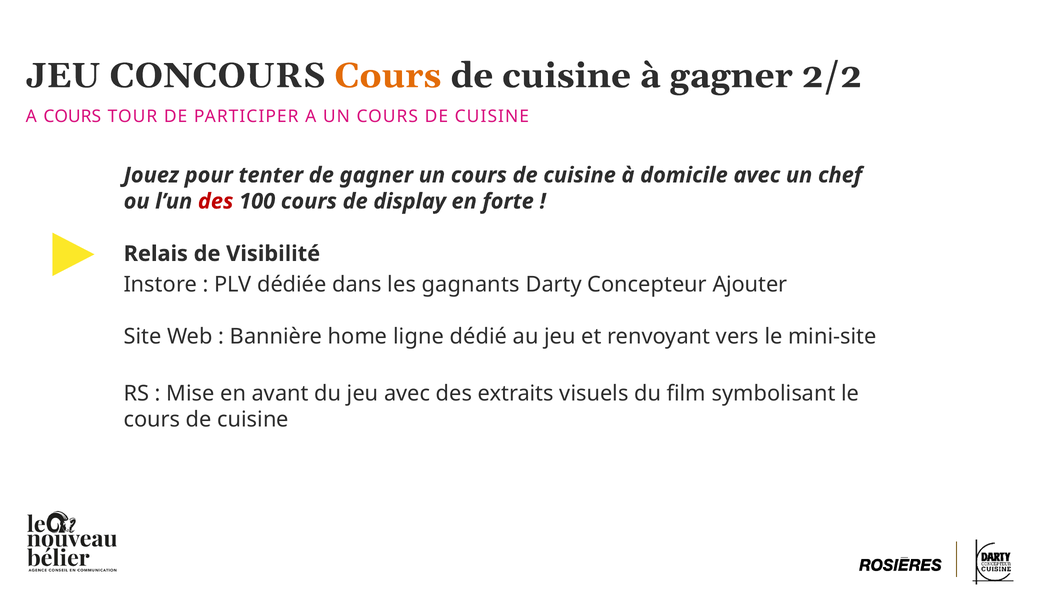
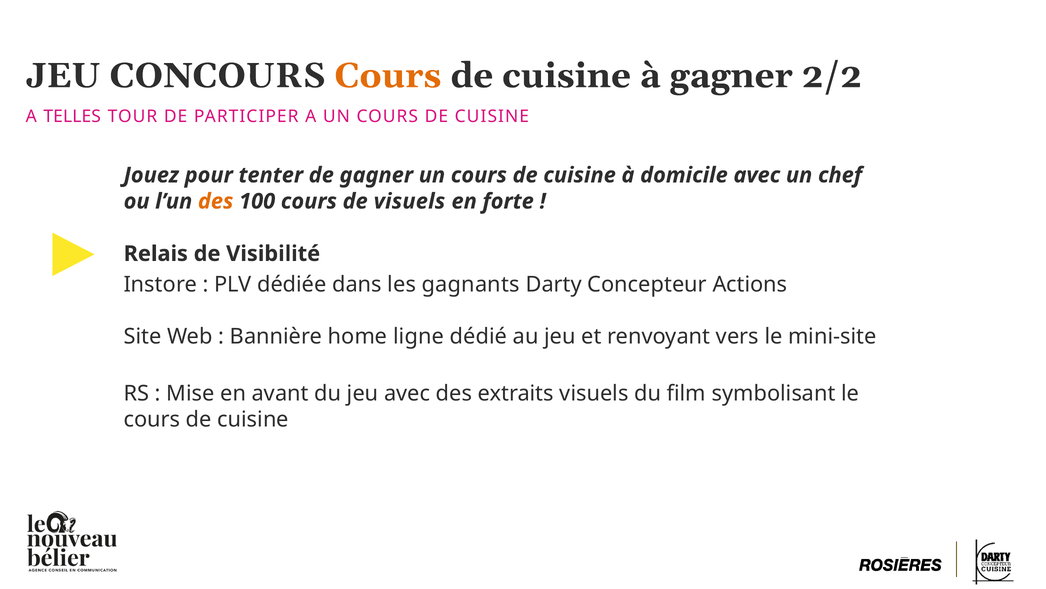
A COURS: COURS -> TELLES
des at (216, 201) colour: red -> orange
de display: display -> visuels
Ajouter: Ajouter -> Actions
